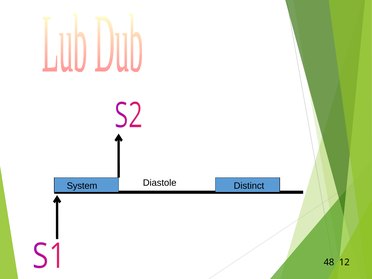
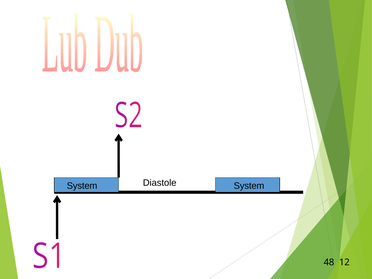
Diastole Distinct: Distinct -> System
